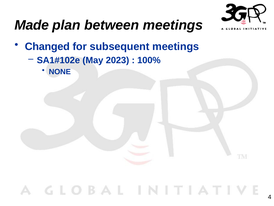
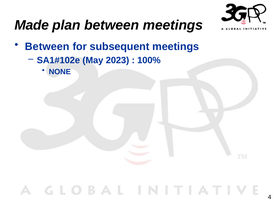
Changed at (47, 46): Changed -> Between
